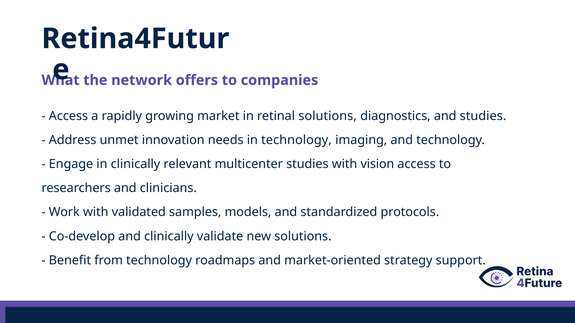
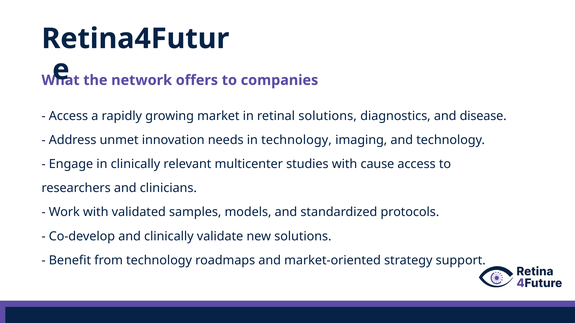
and studies: studies -> disease
vision: vision -> cause
